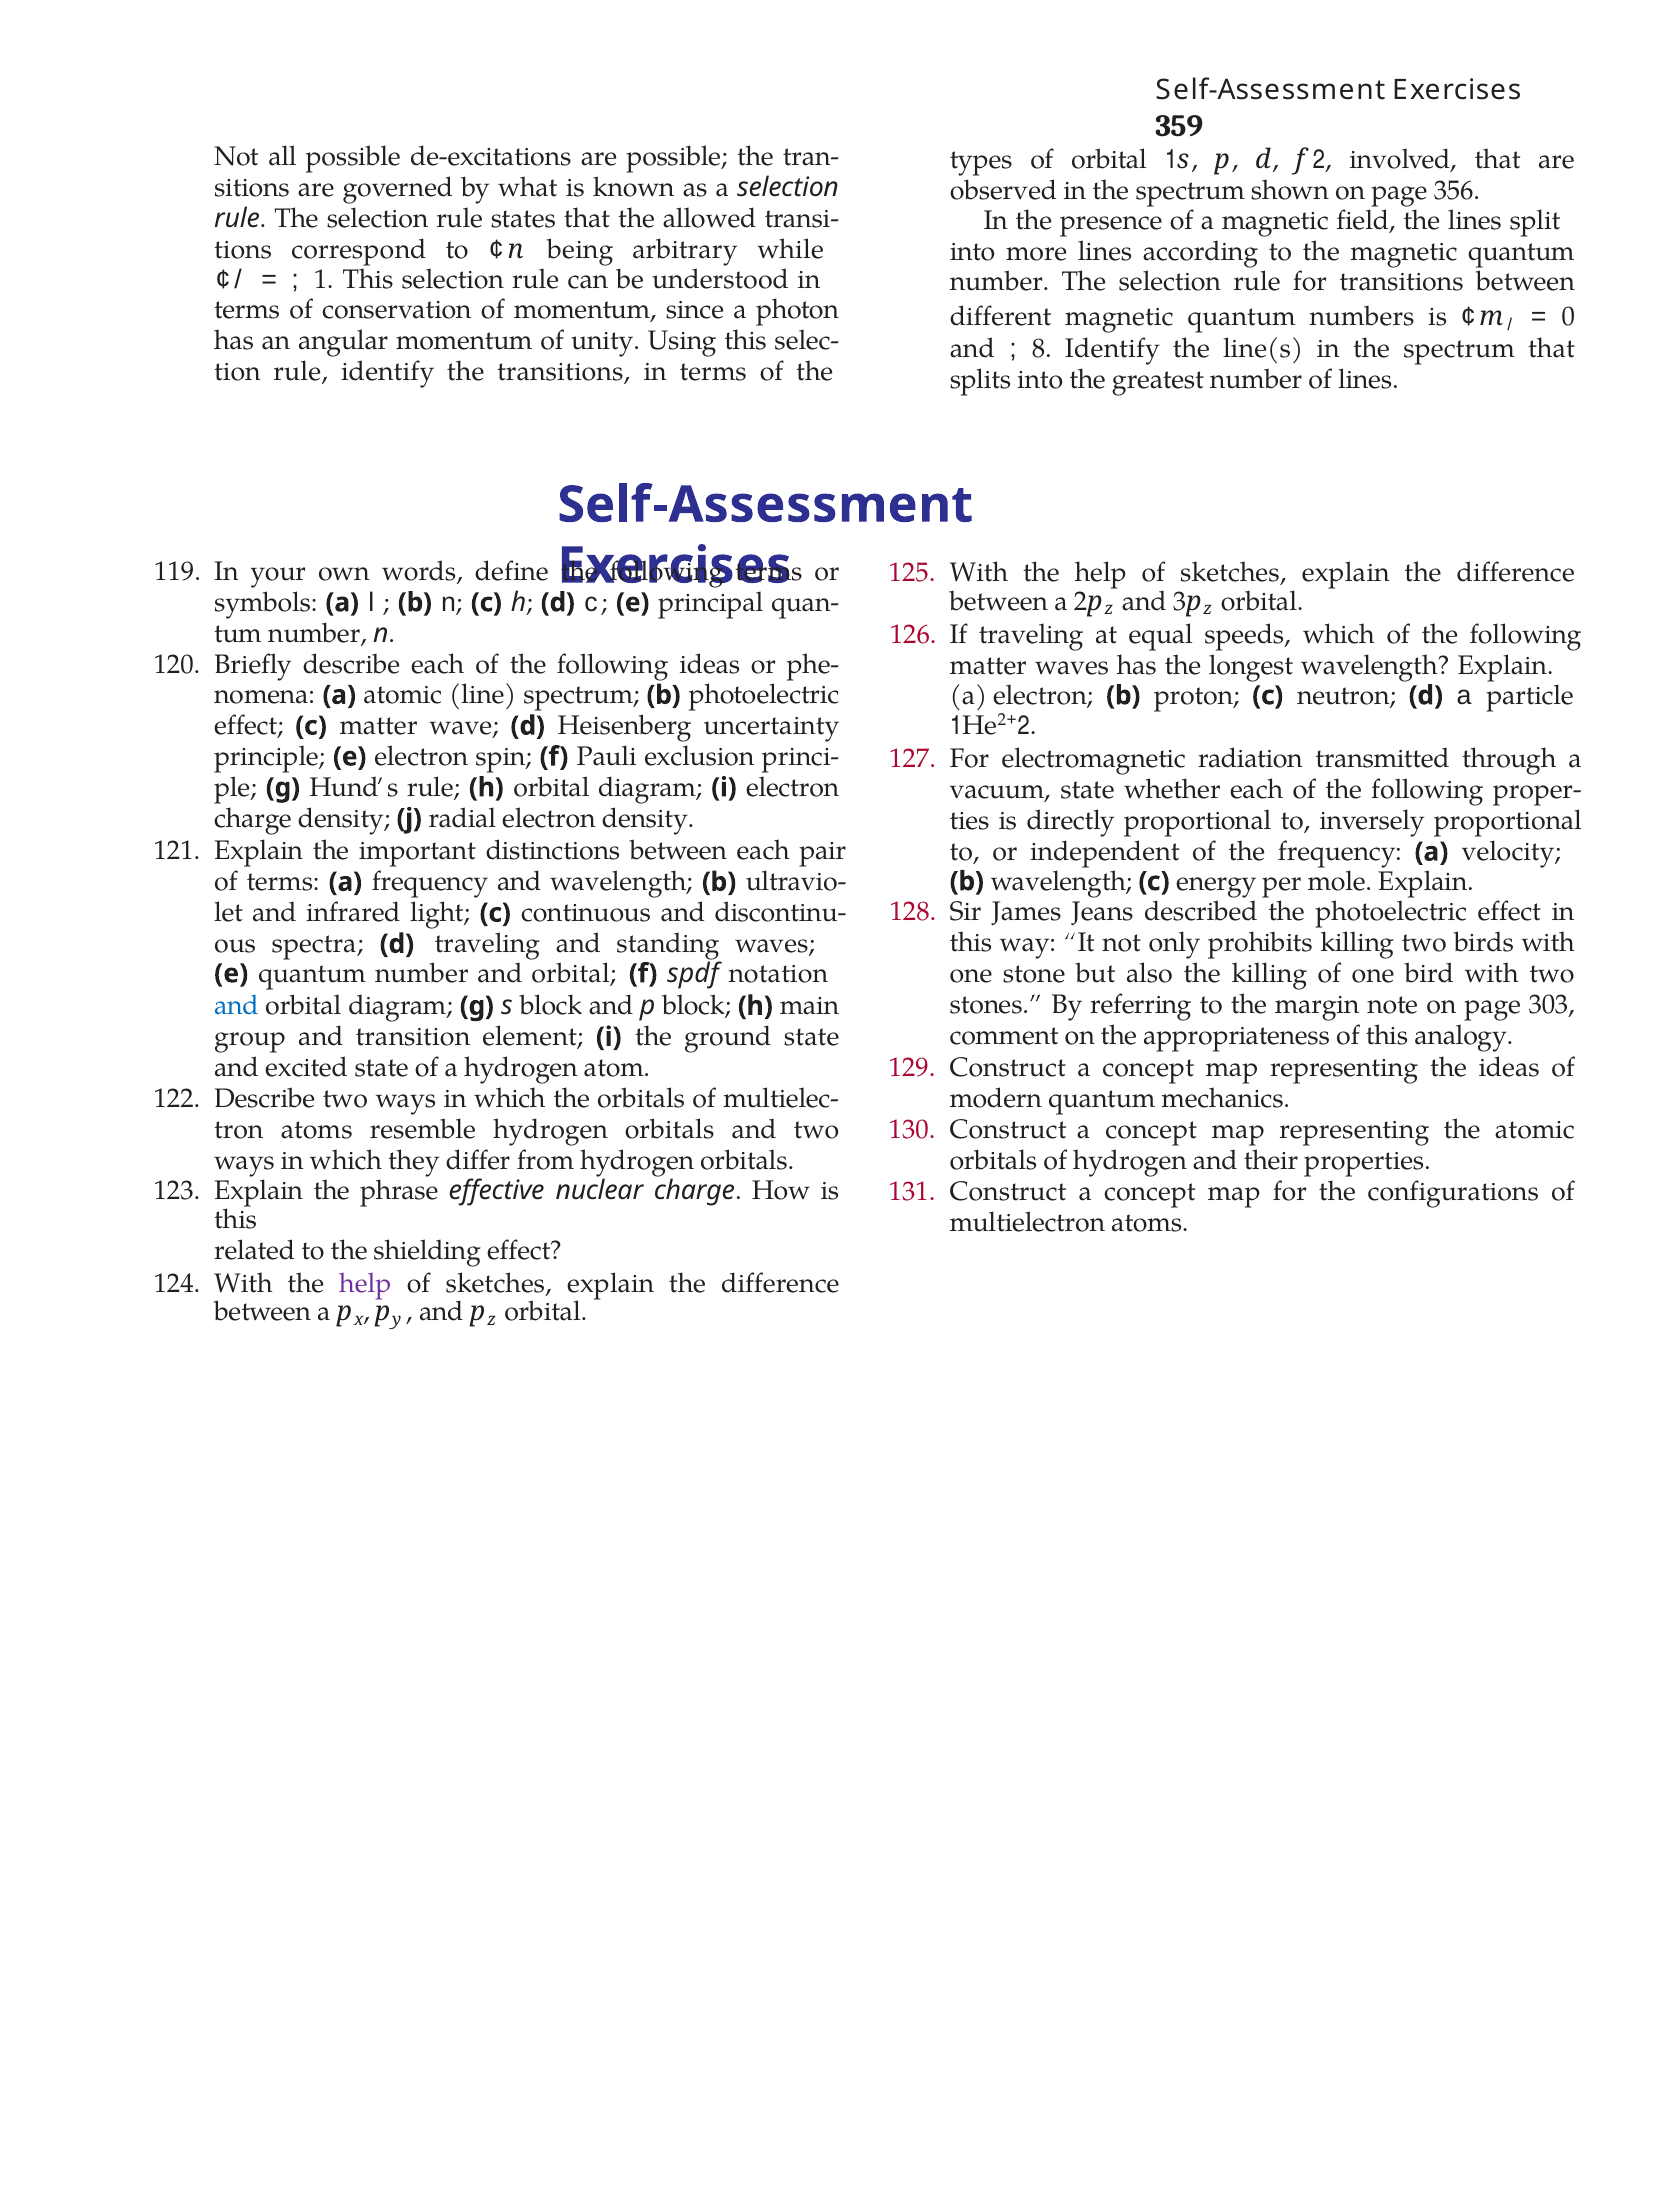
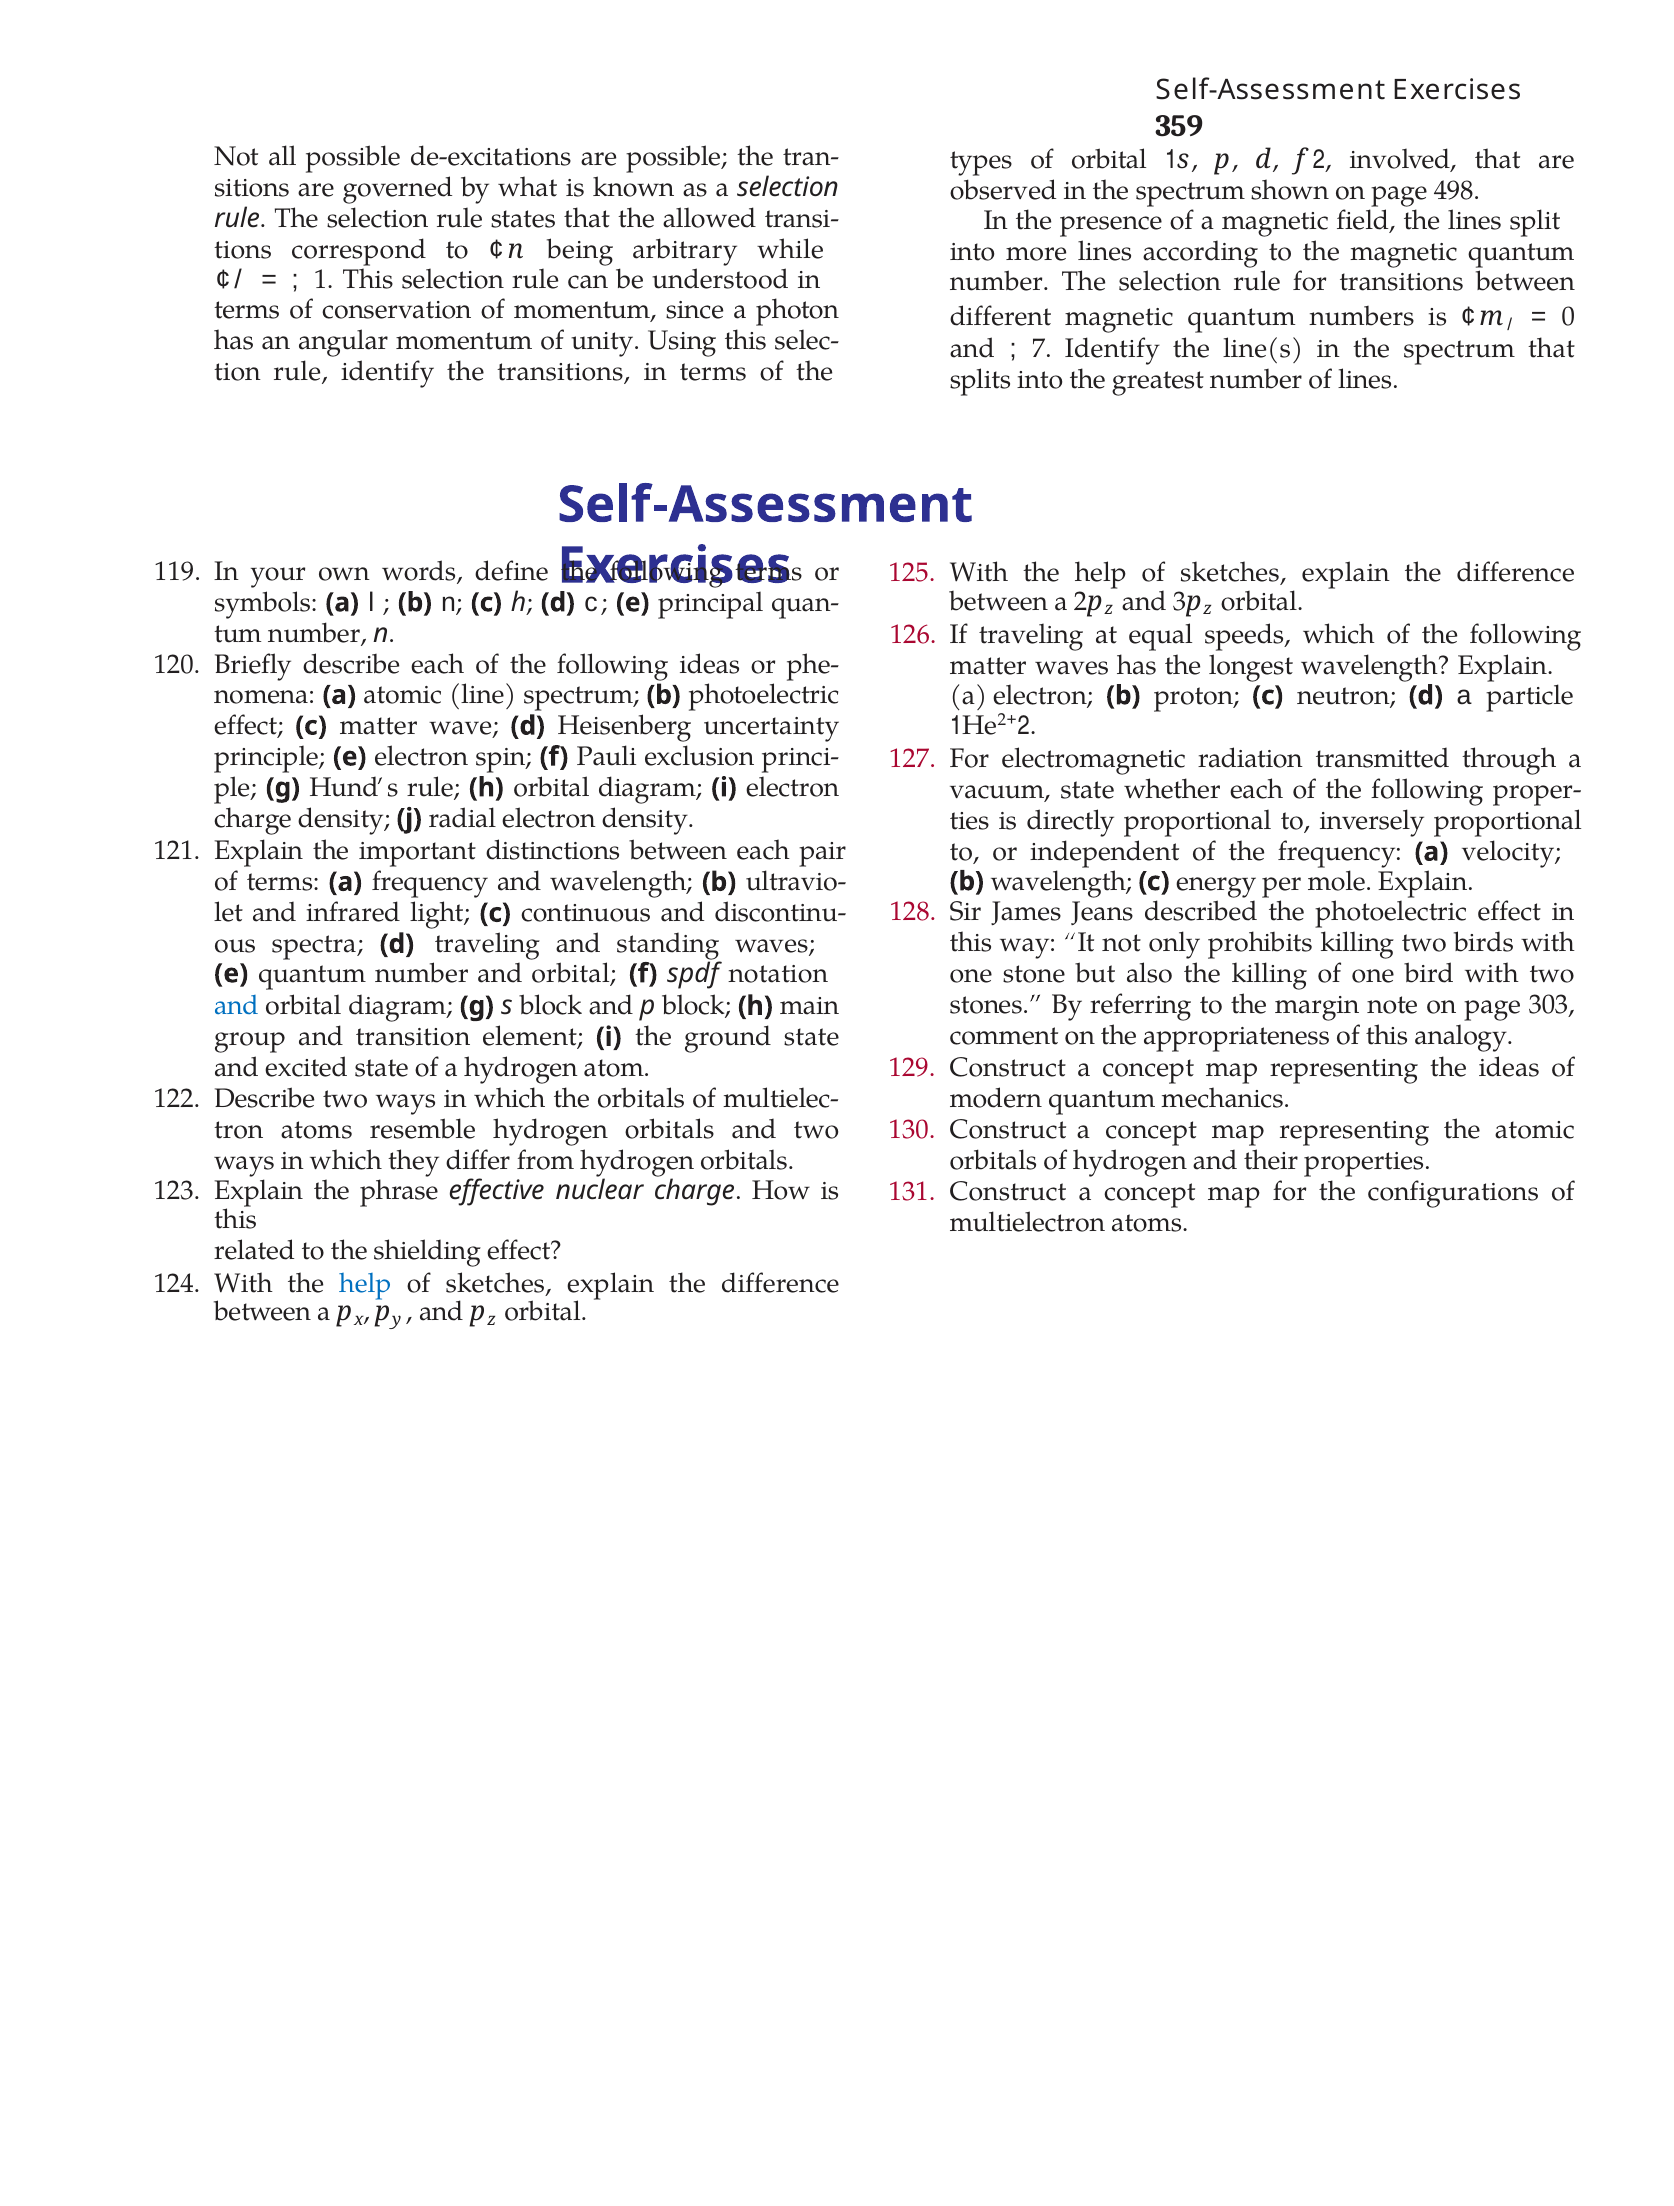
356: 356 -> 498
8: 8 -> 7
help at (365, 1284) colour: purple -> blue
